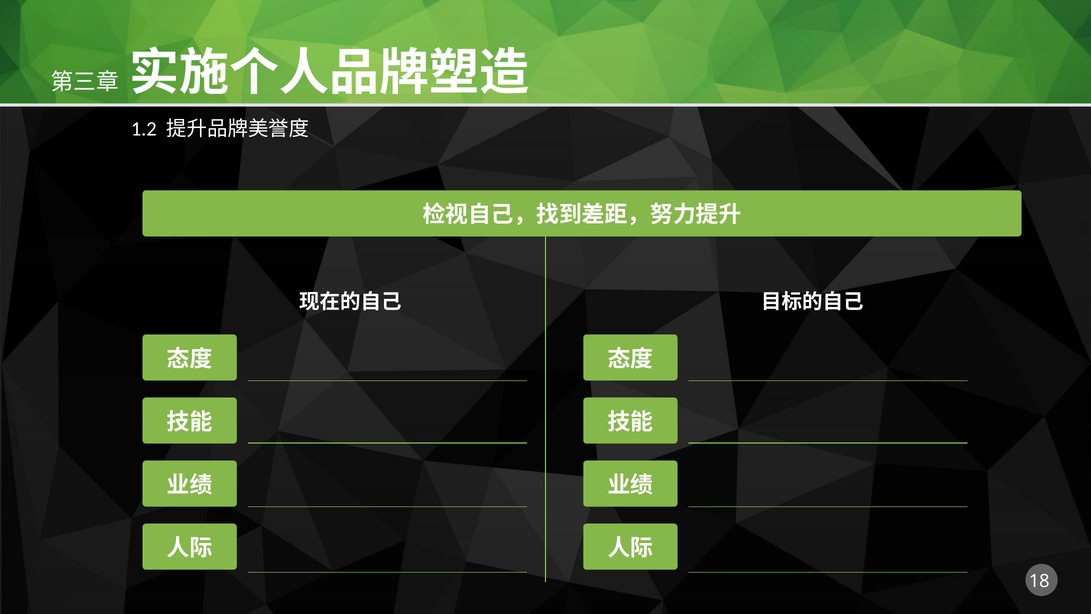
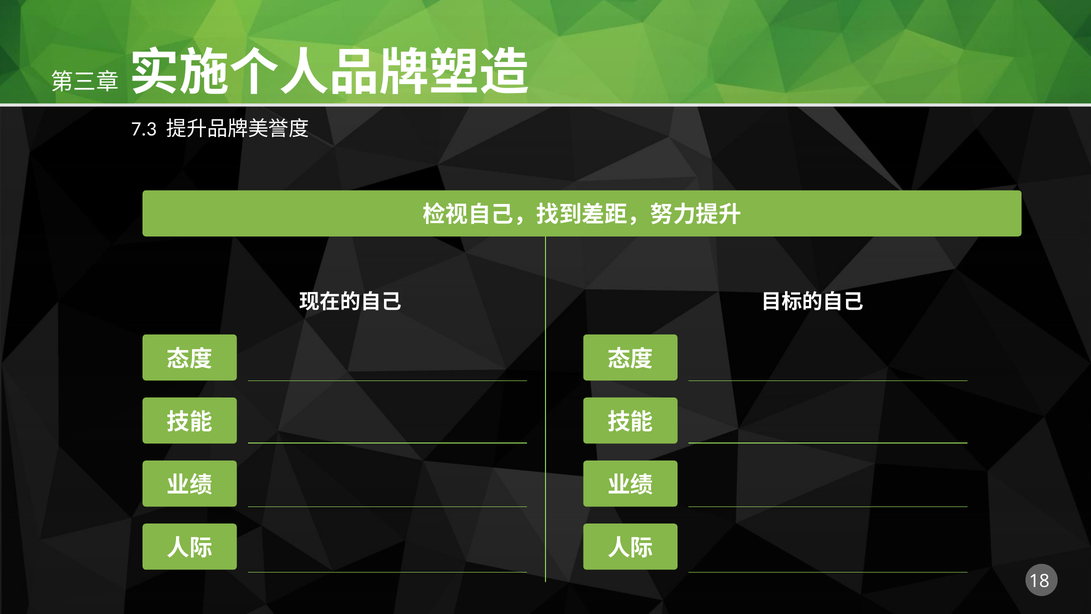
1.2: 1.2 -> 7.3
